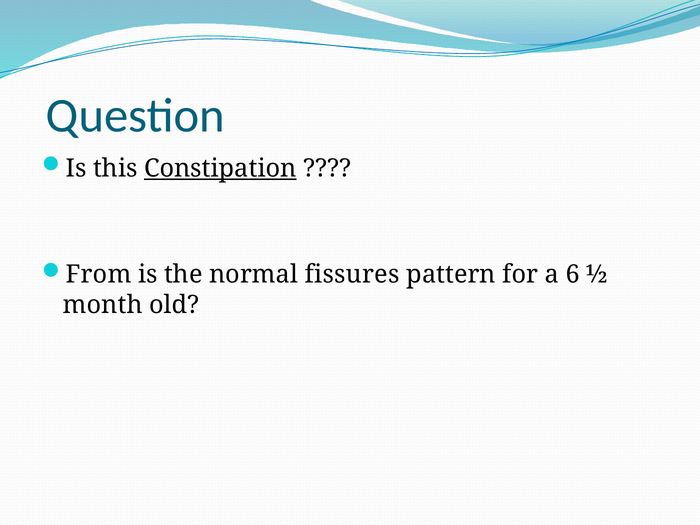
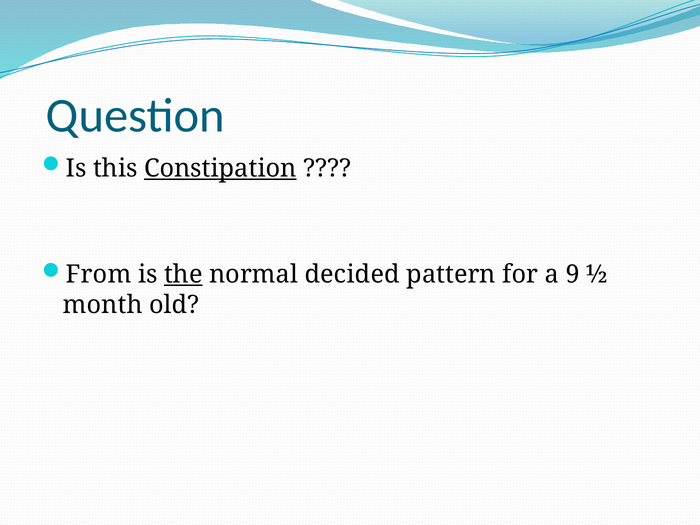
the underline: none -> present
fissures: fissures -> decided
6: 6 -> 9
